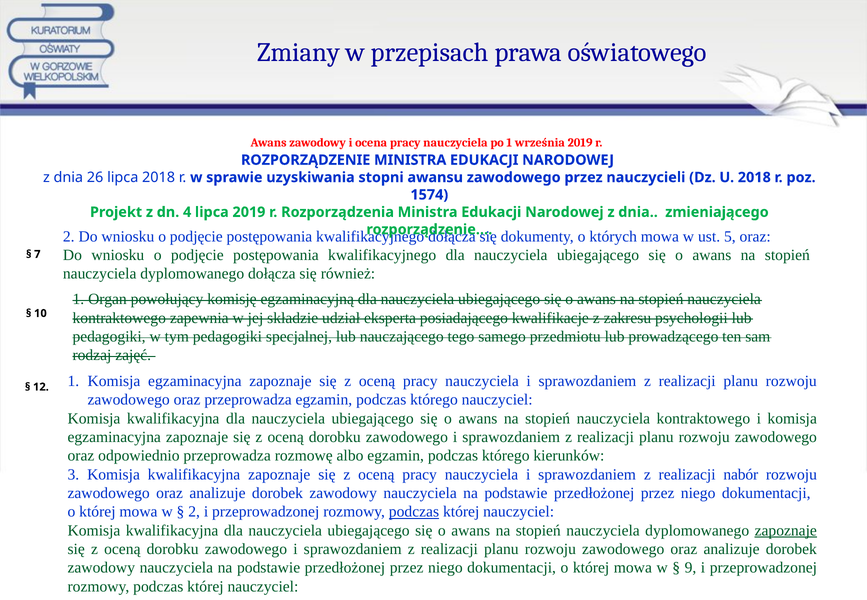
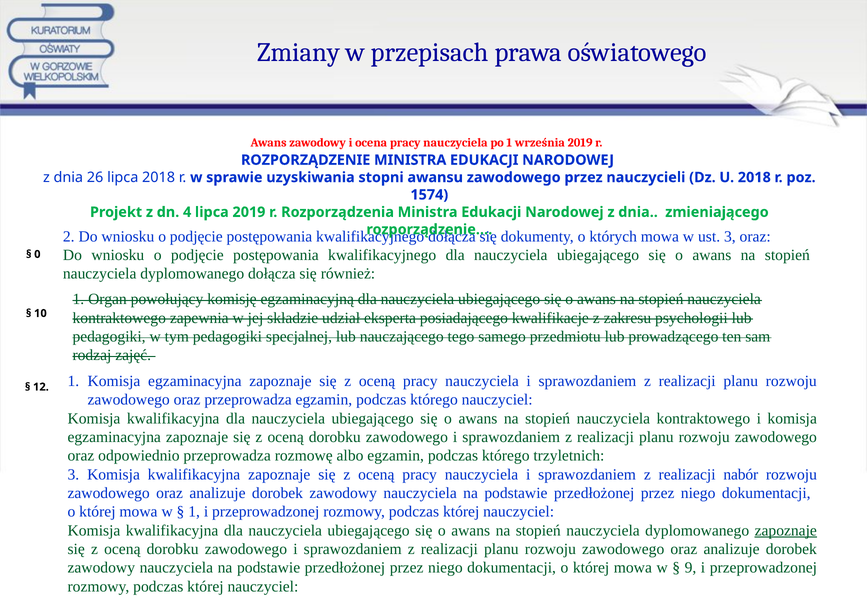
ust 5: 5 -> 3
7: 7 -> 0
kierunków: kierunków -> trzyletnich
2 at (194, 512): 2 -> 1
podczas at (414, 512) underline: present -> none
